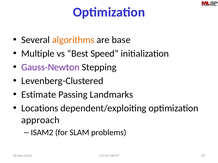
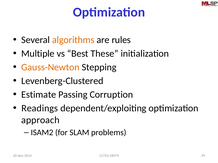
base: base -> rules
Speed: Speed -> These
Gauss-Newton colour: purple -> orange
Landmarks: Landmarks -> Corruption
Locations: Locations -> Readings
